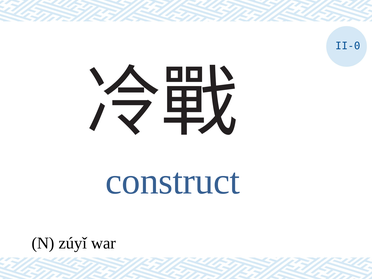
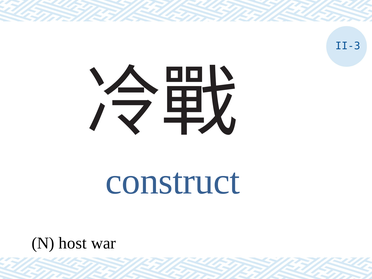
II-0: II-0 -> II-3
zúyǐ: zúyǐ -> host
